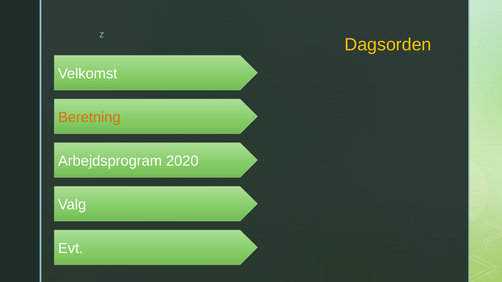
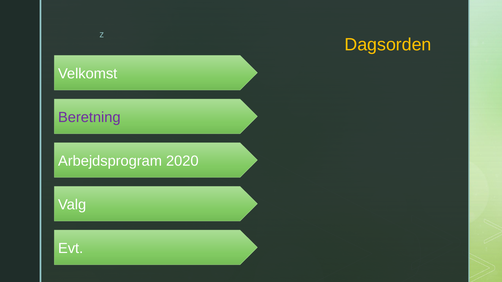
Beretning colour: orange -> purple
